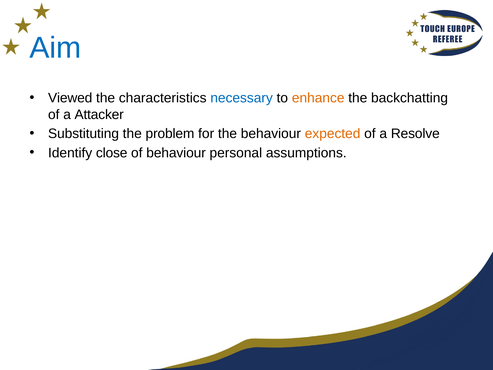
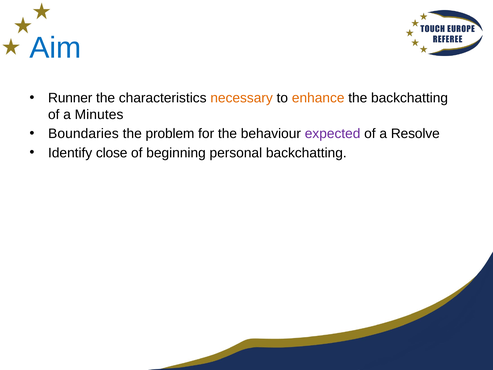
Viewed: Viewed -> Runner
necessary colour: blue -> orange
Attacker: Attacker -> Minutes
Substituting: Substituting -> Boundaries
expected colour: orange -> purple
of behaviour: behaviour -> beginning
personal assumptions: assumptions -> backchatting
